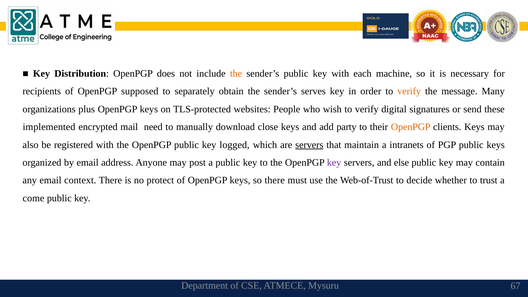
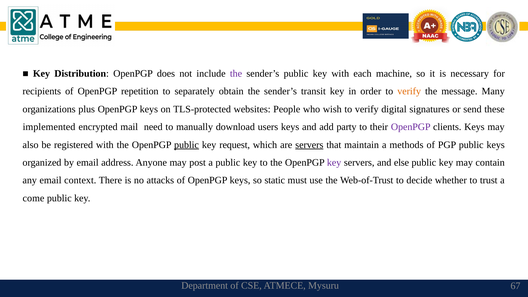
the at (236, 73) colour: orange -> purple
supposed: supposed -> repetition
serves: serves -> transit
close: close -> users
OpenPGP at (411, 127) colour: orange -> purple
public at (187, 145) underline: none -> present
logged: logged -> request
intranets: intranets -> methods
protect: protect -> attacks
so there: there -> static
